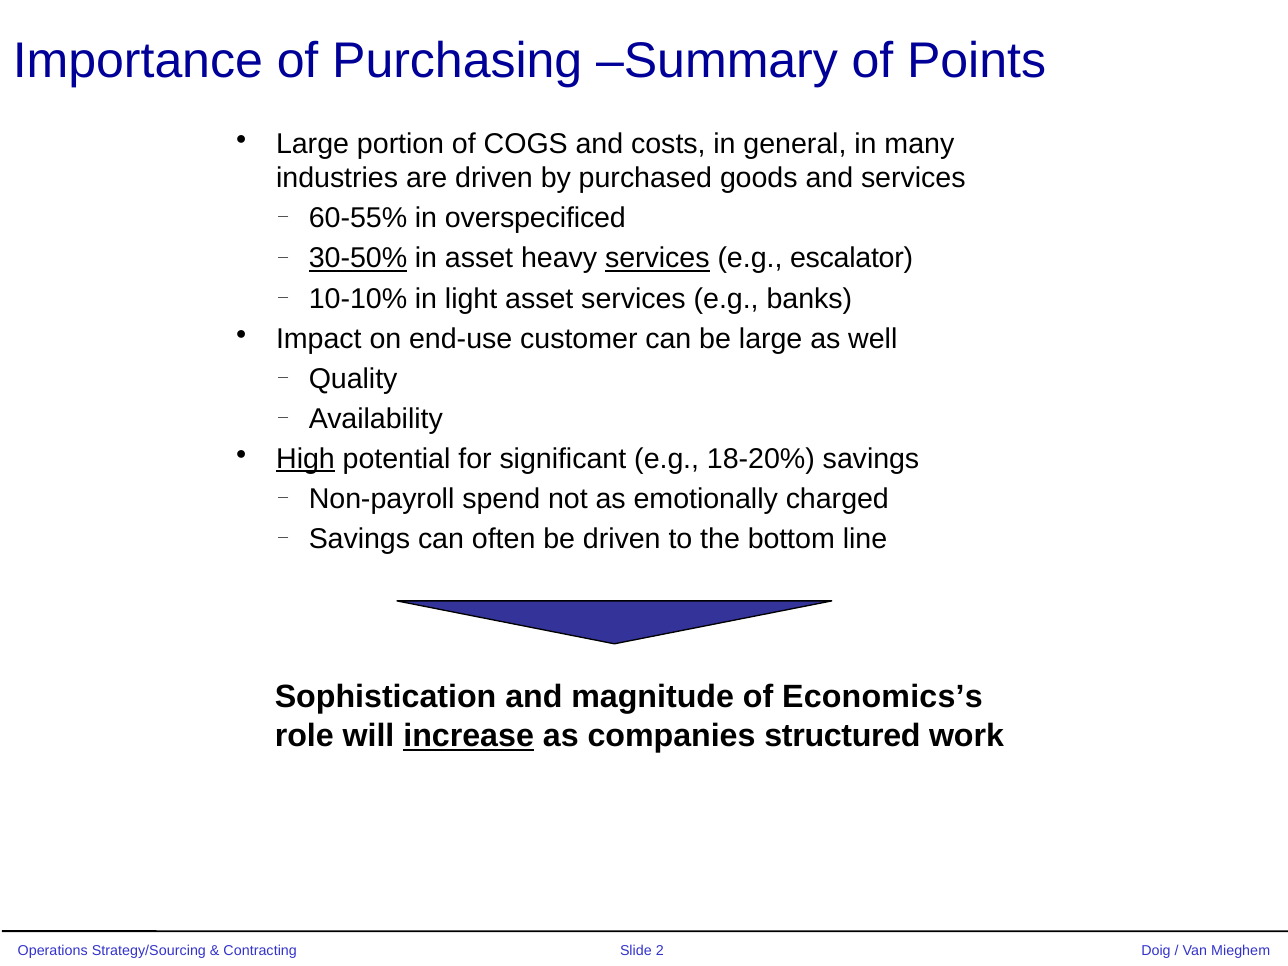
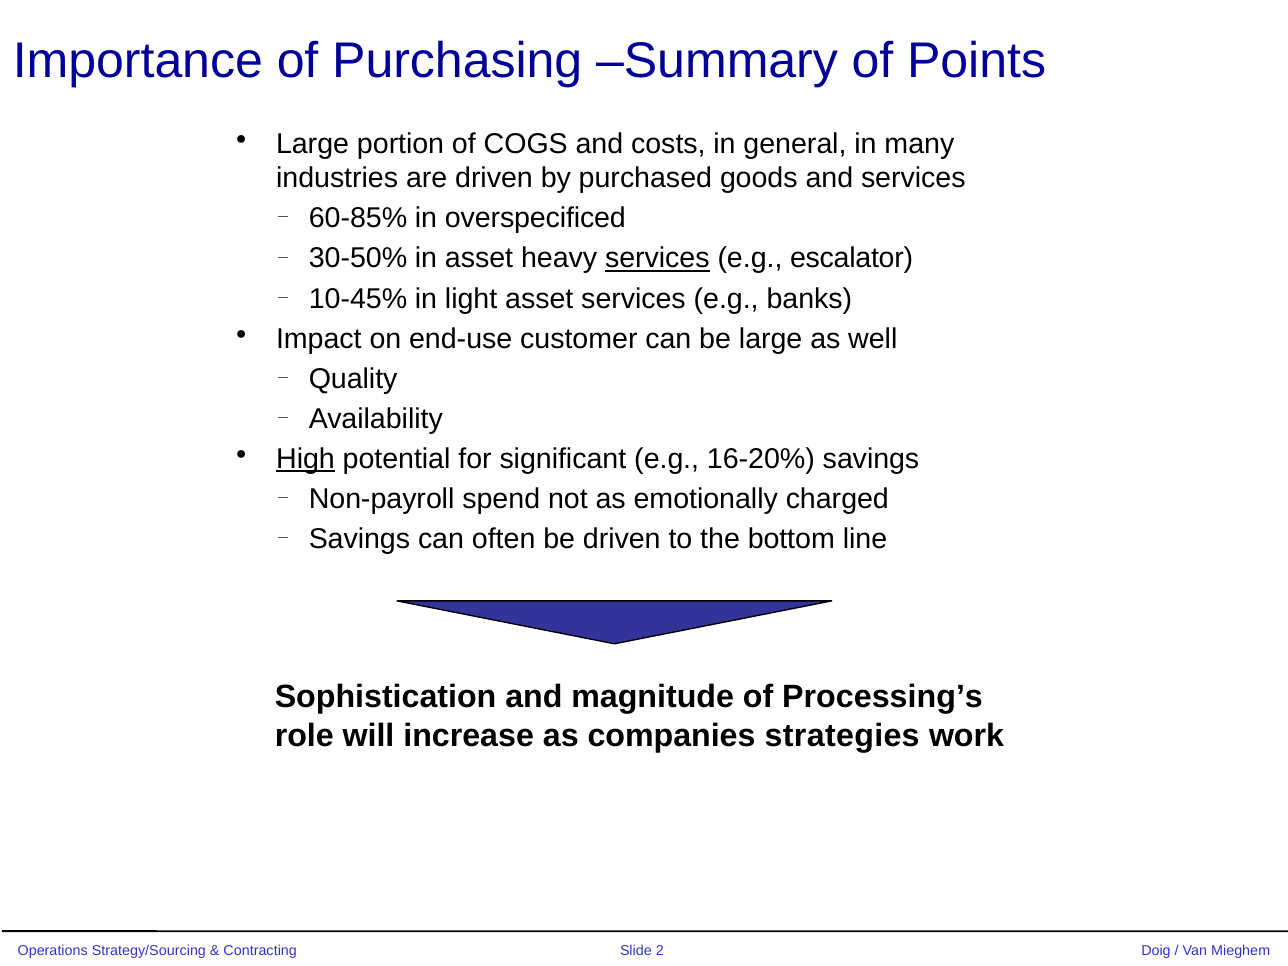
60-55%: 60-55% -> 60-85%
30-50% underline: present -> none
10-10%: 10-10% -> 10-45%
18-20%: 18-20% -> 16-20%
Economics’s: Economics’s -> Processing’s
increase underline: present -> none
structured: structured -> strategies
